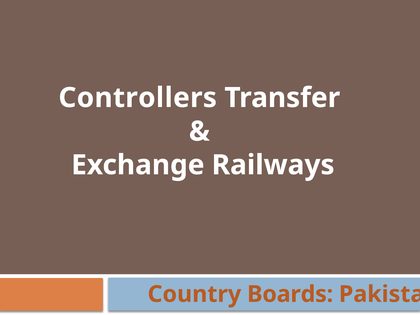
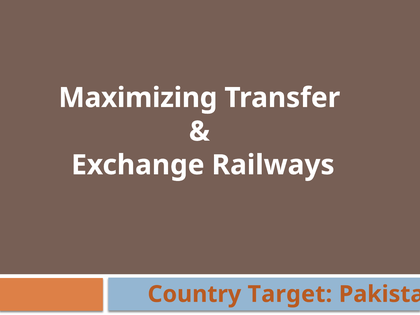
Controllers: Controllers -> Maximizing
Boards: Boards -> Target
